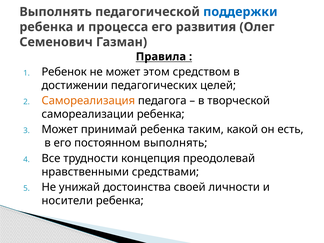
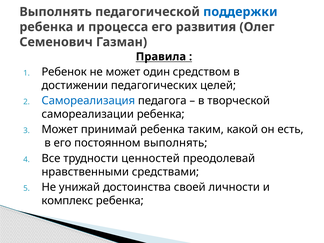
этом: этом -> один
Самореализация colour: orange -> blue
концепция: концепция -> ценностей
носители: носители -> комплекс
